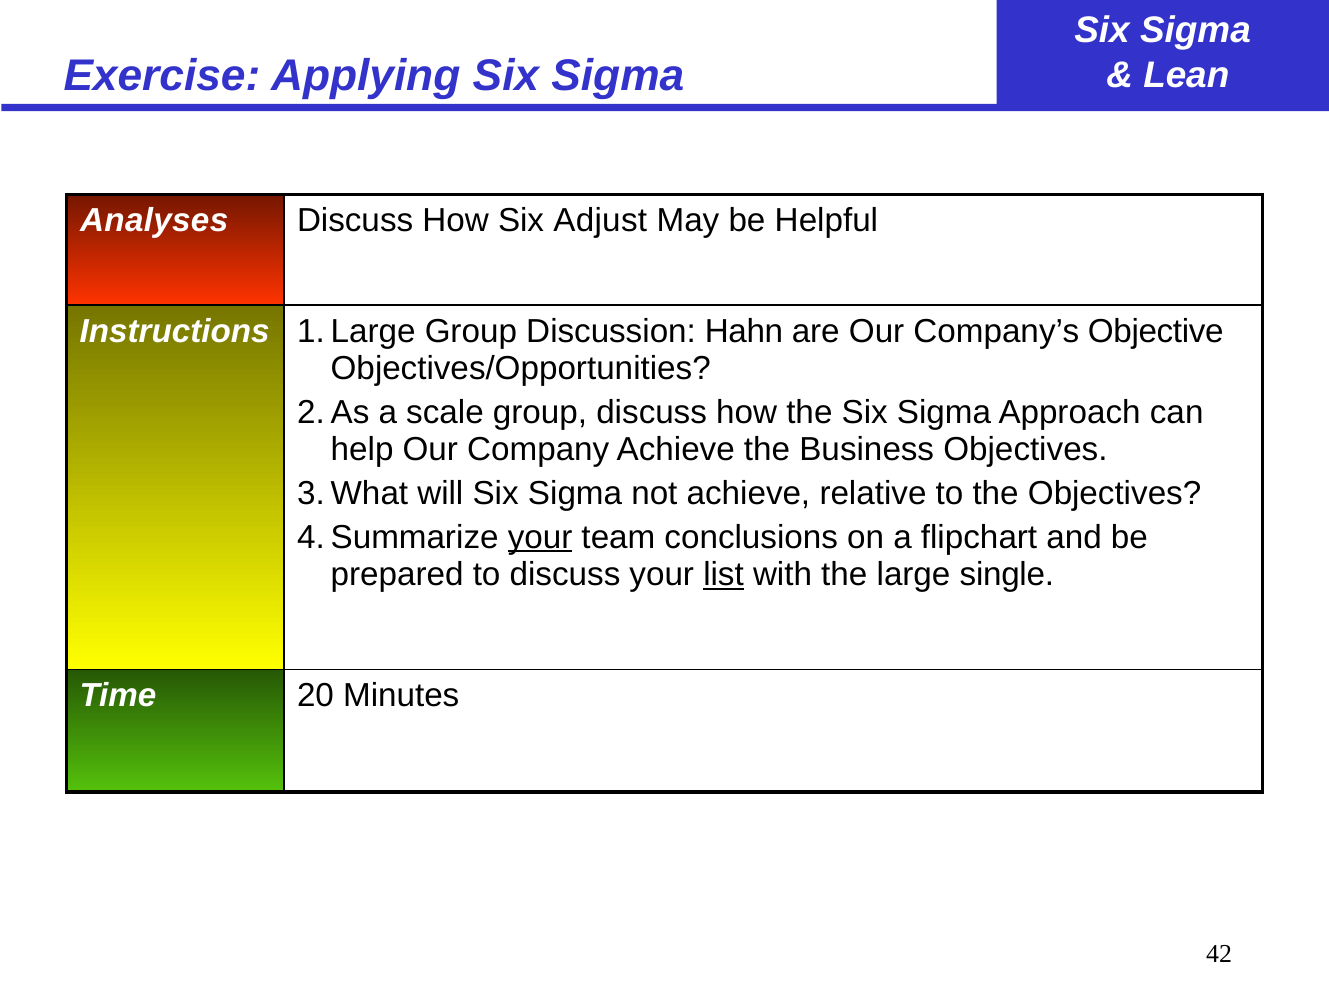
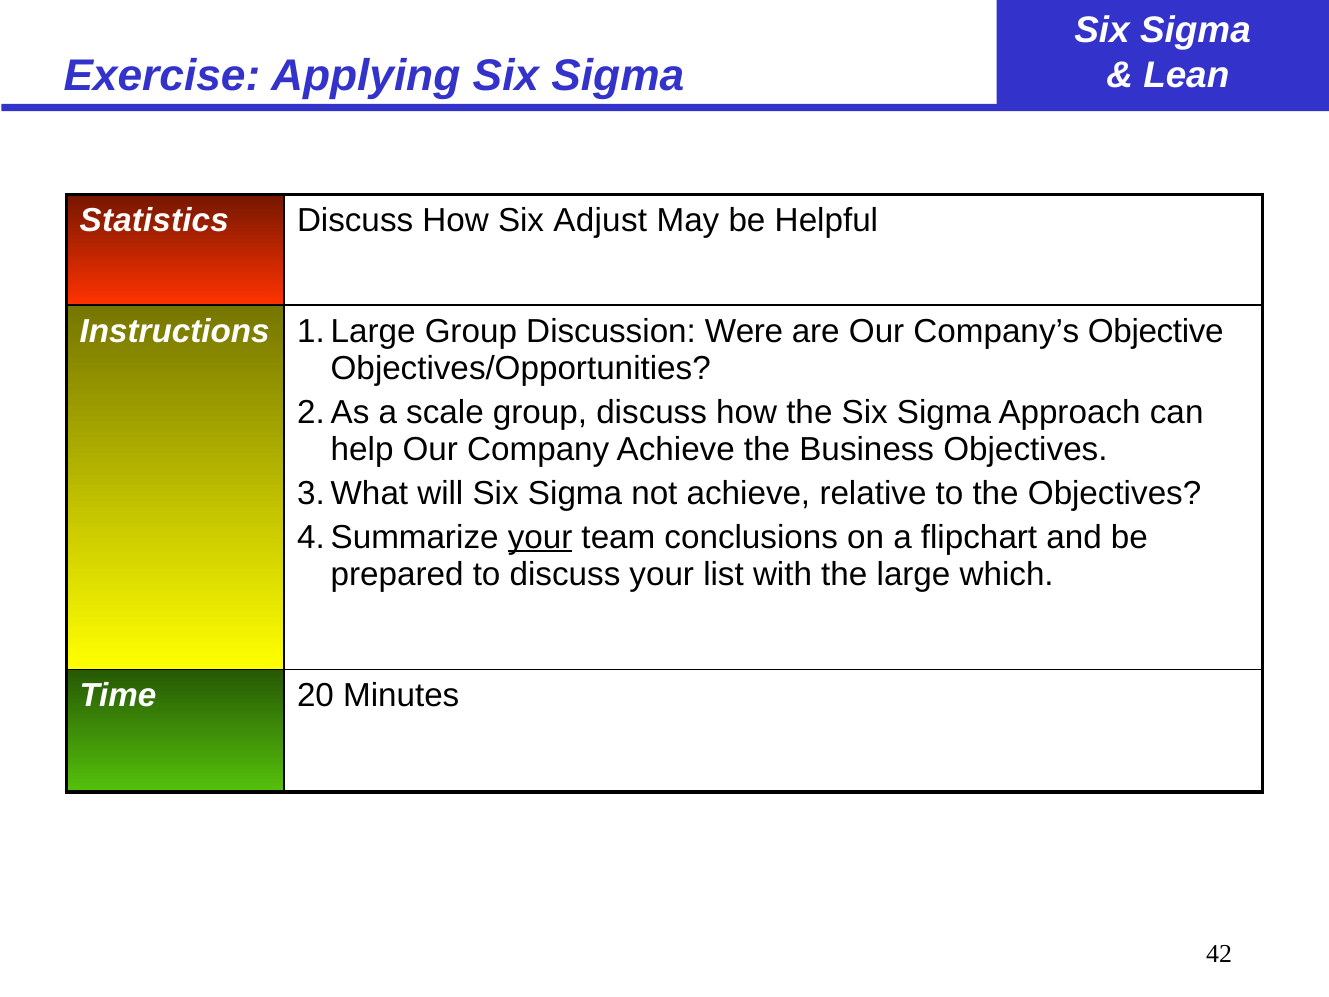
Analyses: Analyses -> Statistics
Hahn: Hahn -> Were
list underline: present -> none
single: single -> which
